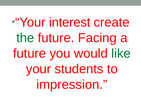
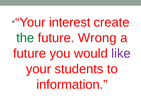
Facing: Facing -> Wrong
like colour: green -> purple
impression: impression -> information
